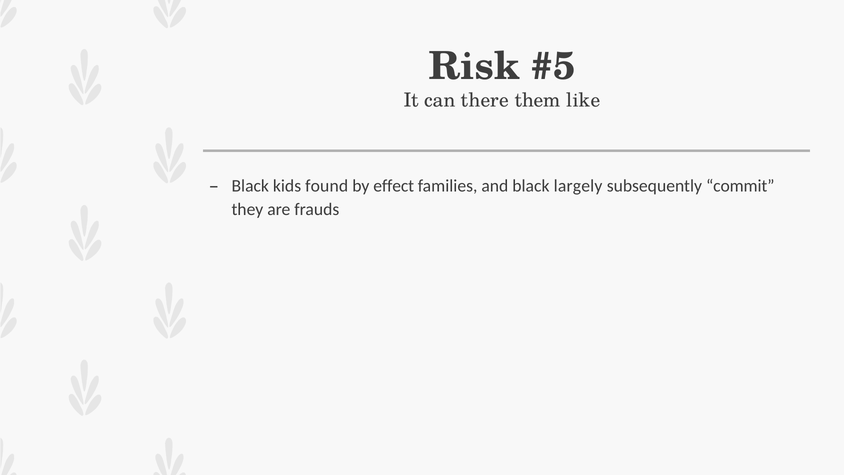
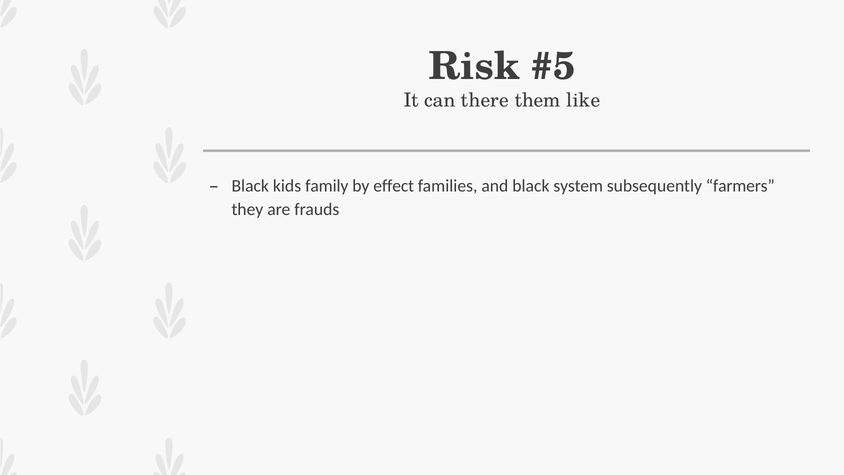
found: found -> family
largely: largely -> system
commit: commit -> farmers
